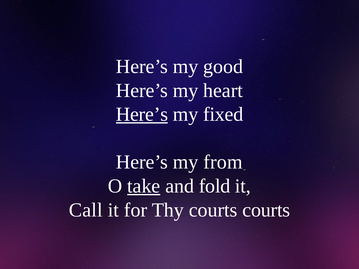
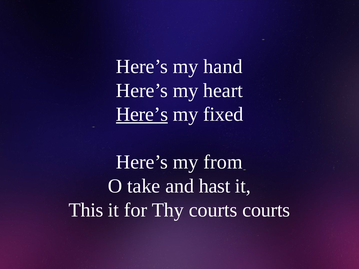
good: good -> hand
take underline: present -> none
fold: fold -> hast
Call: Call -> This
